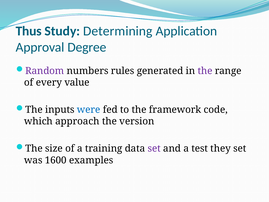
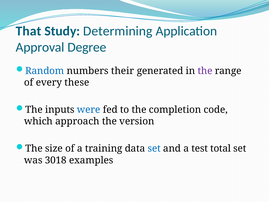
Thus: Thus -> That
Random colour: purple -> blue
rules: rules -> their
value: value -> these
framework: framework -> completion
set at (154, 148) colour: purple -> blue
they: they -> total
1600: 1600 -> 3018
